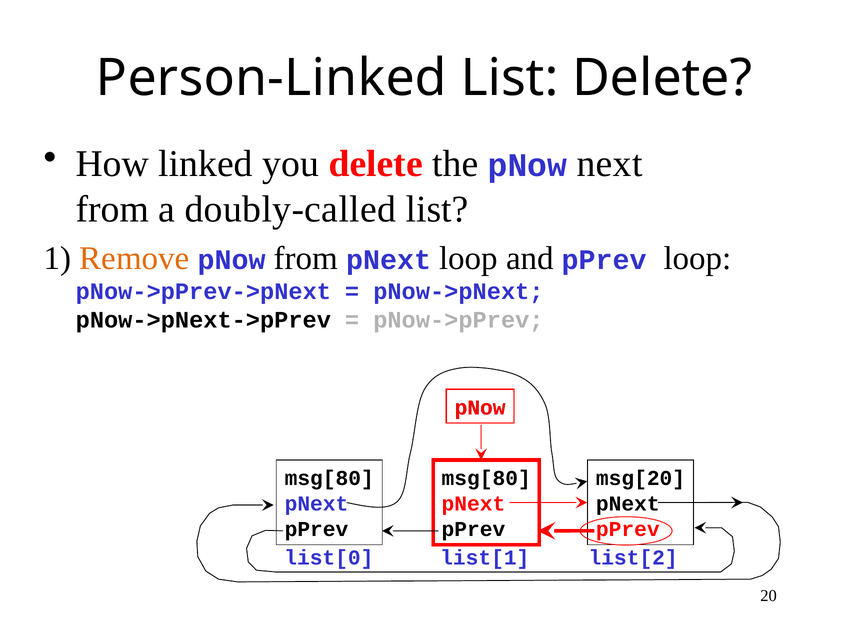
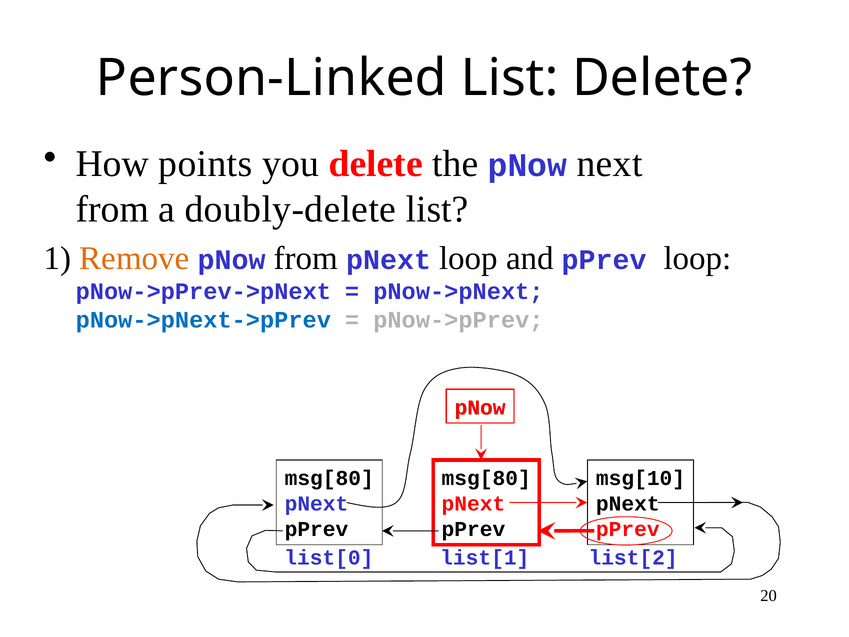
linked: linked -> points
doubly-called: doubly-called -> doubly-delete
pNow->pNext->pPrev colour: black -> blue
msg[20: msg[20 -> msg[10
